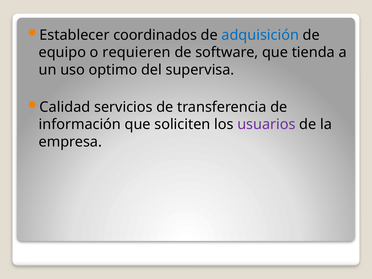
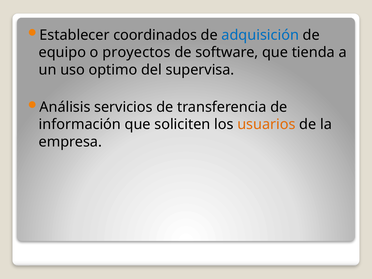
requieren: requieren -> proyectos
Calidad: Calidad -> Análisis
usuarios colour: purple -> orange
